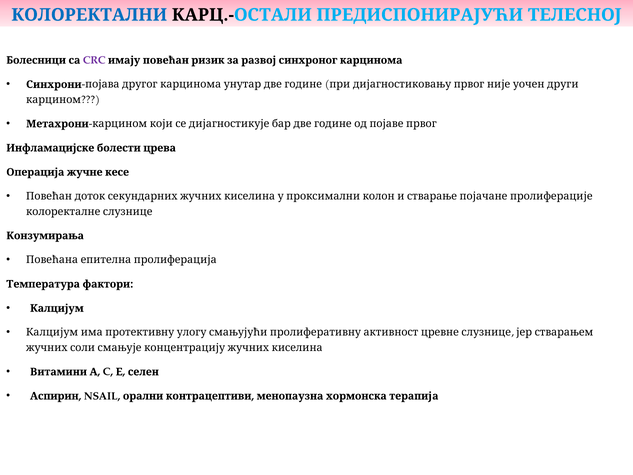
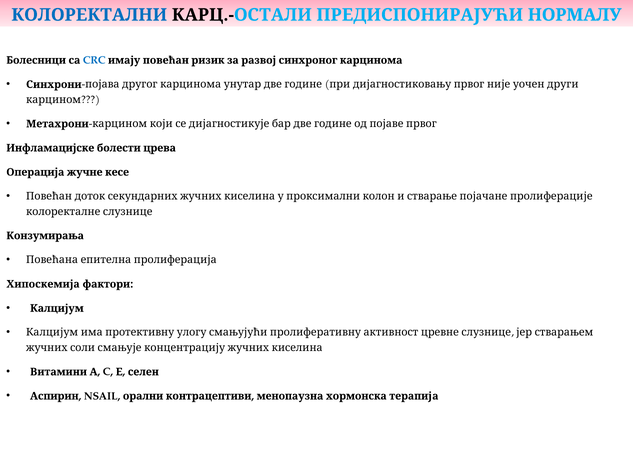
ТЕЛЕСНОЈ: ТЕЛЕСНОЈ -> НОРМАЛУ
CRC colour: purple -> blue
Температура: Температура -> Хипоскемија
